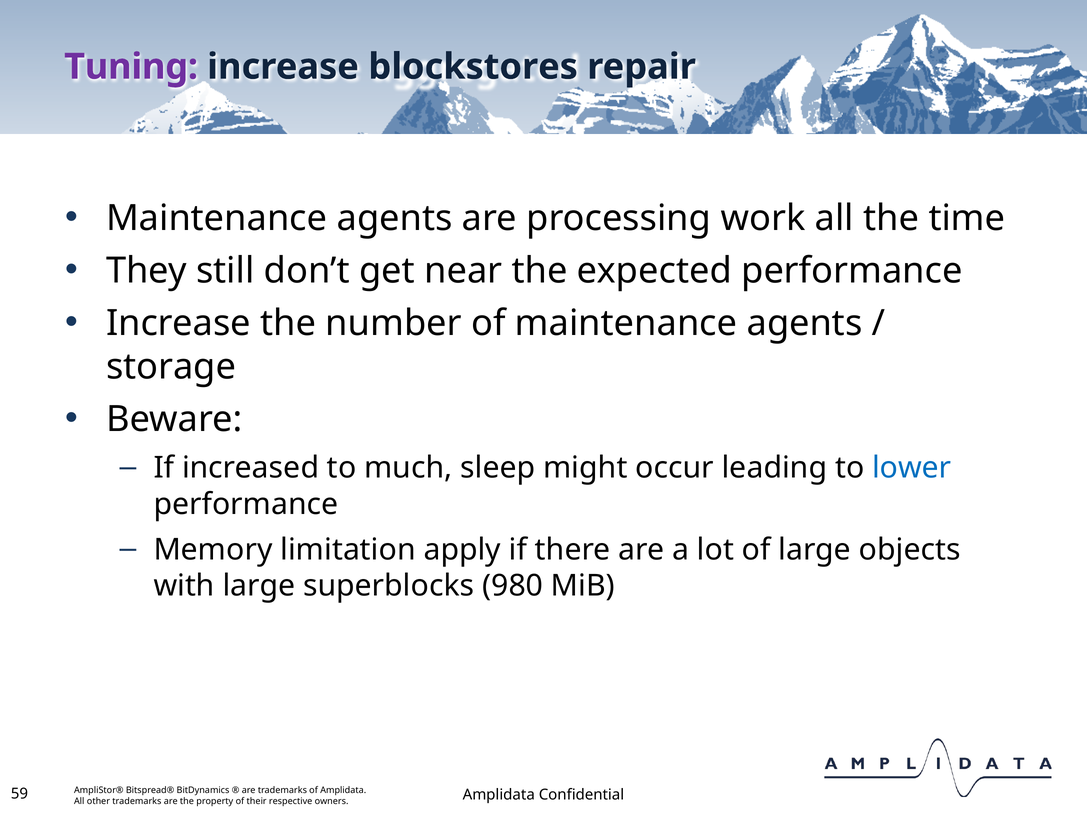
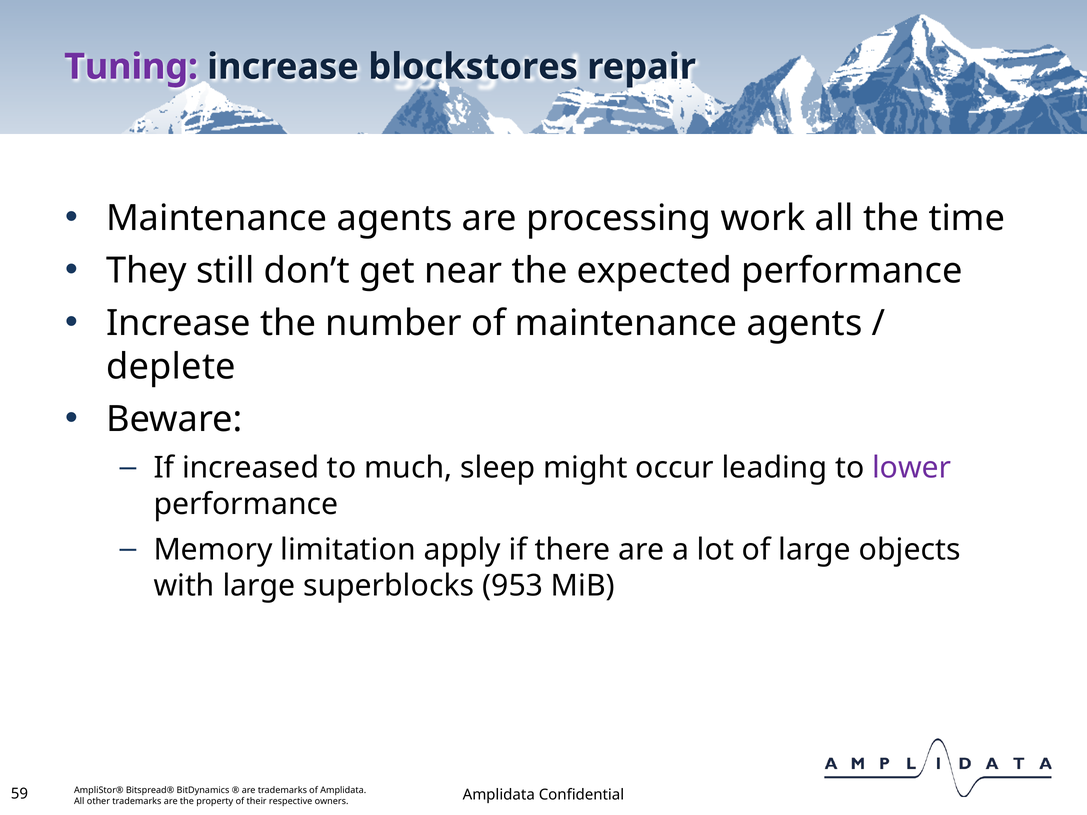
storage: storage -> deplete
lower colour: blue -> purple
980: 980 -> 953
